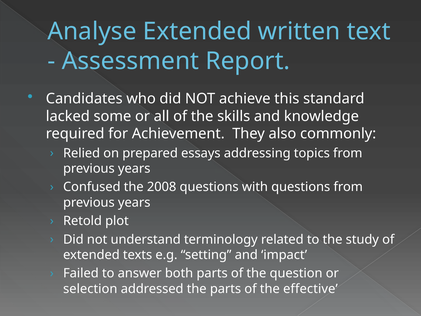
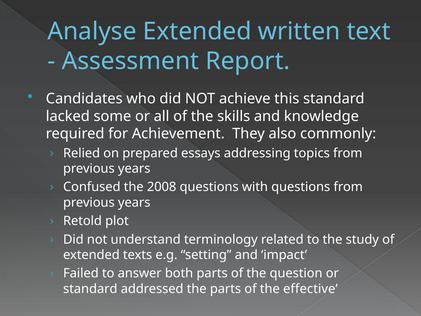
selection at (90, 289): selection -> standard
